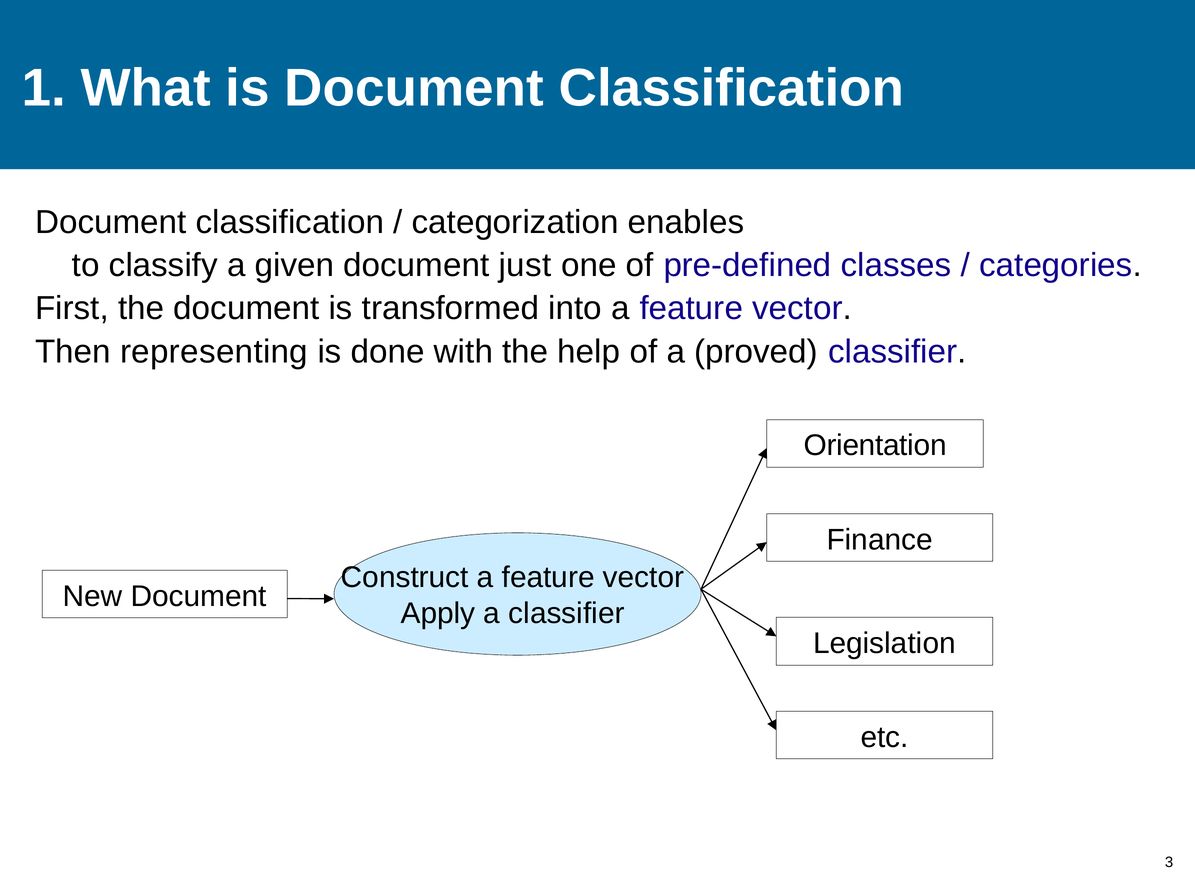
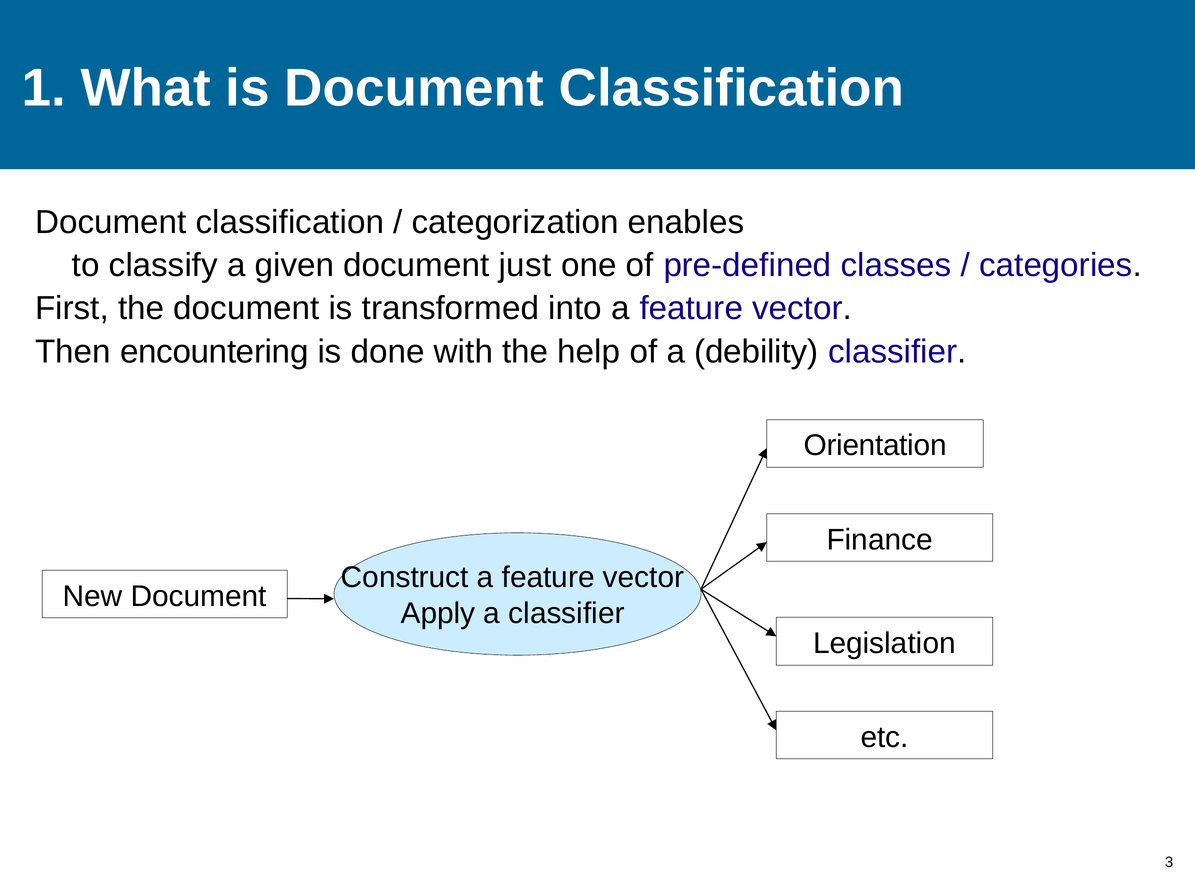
representing: representing -> encountering
proved: proved -> debility
